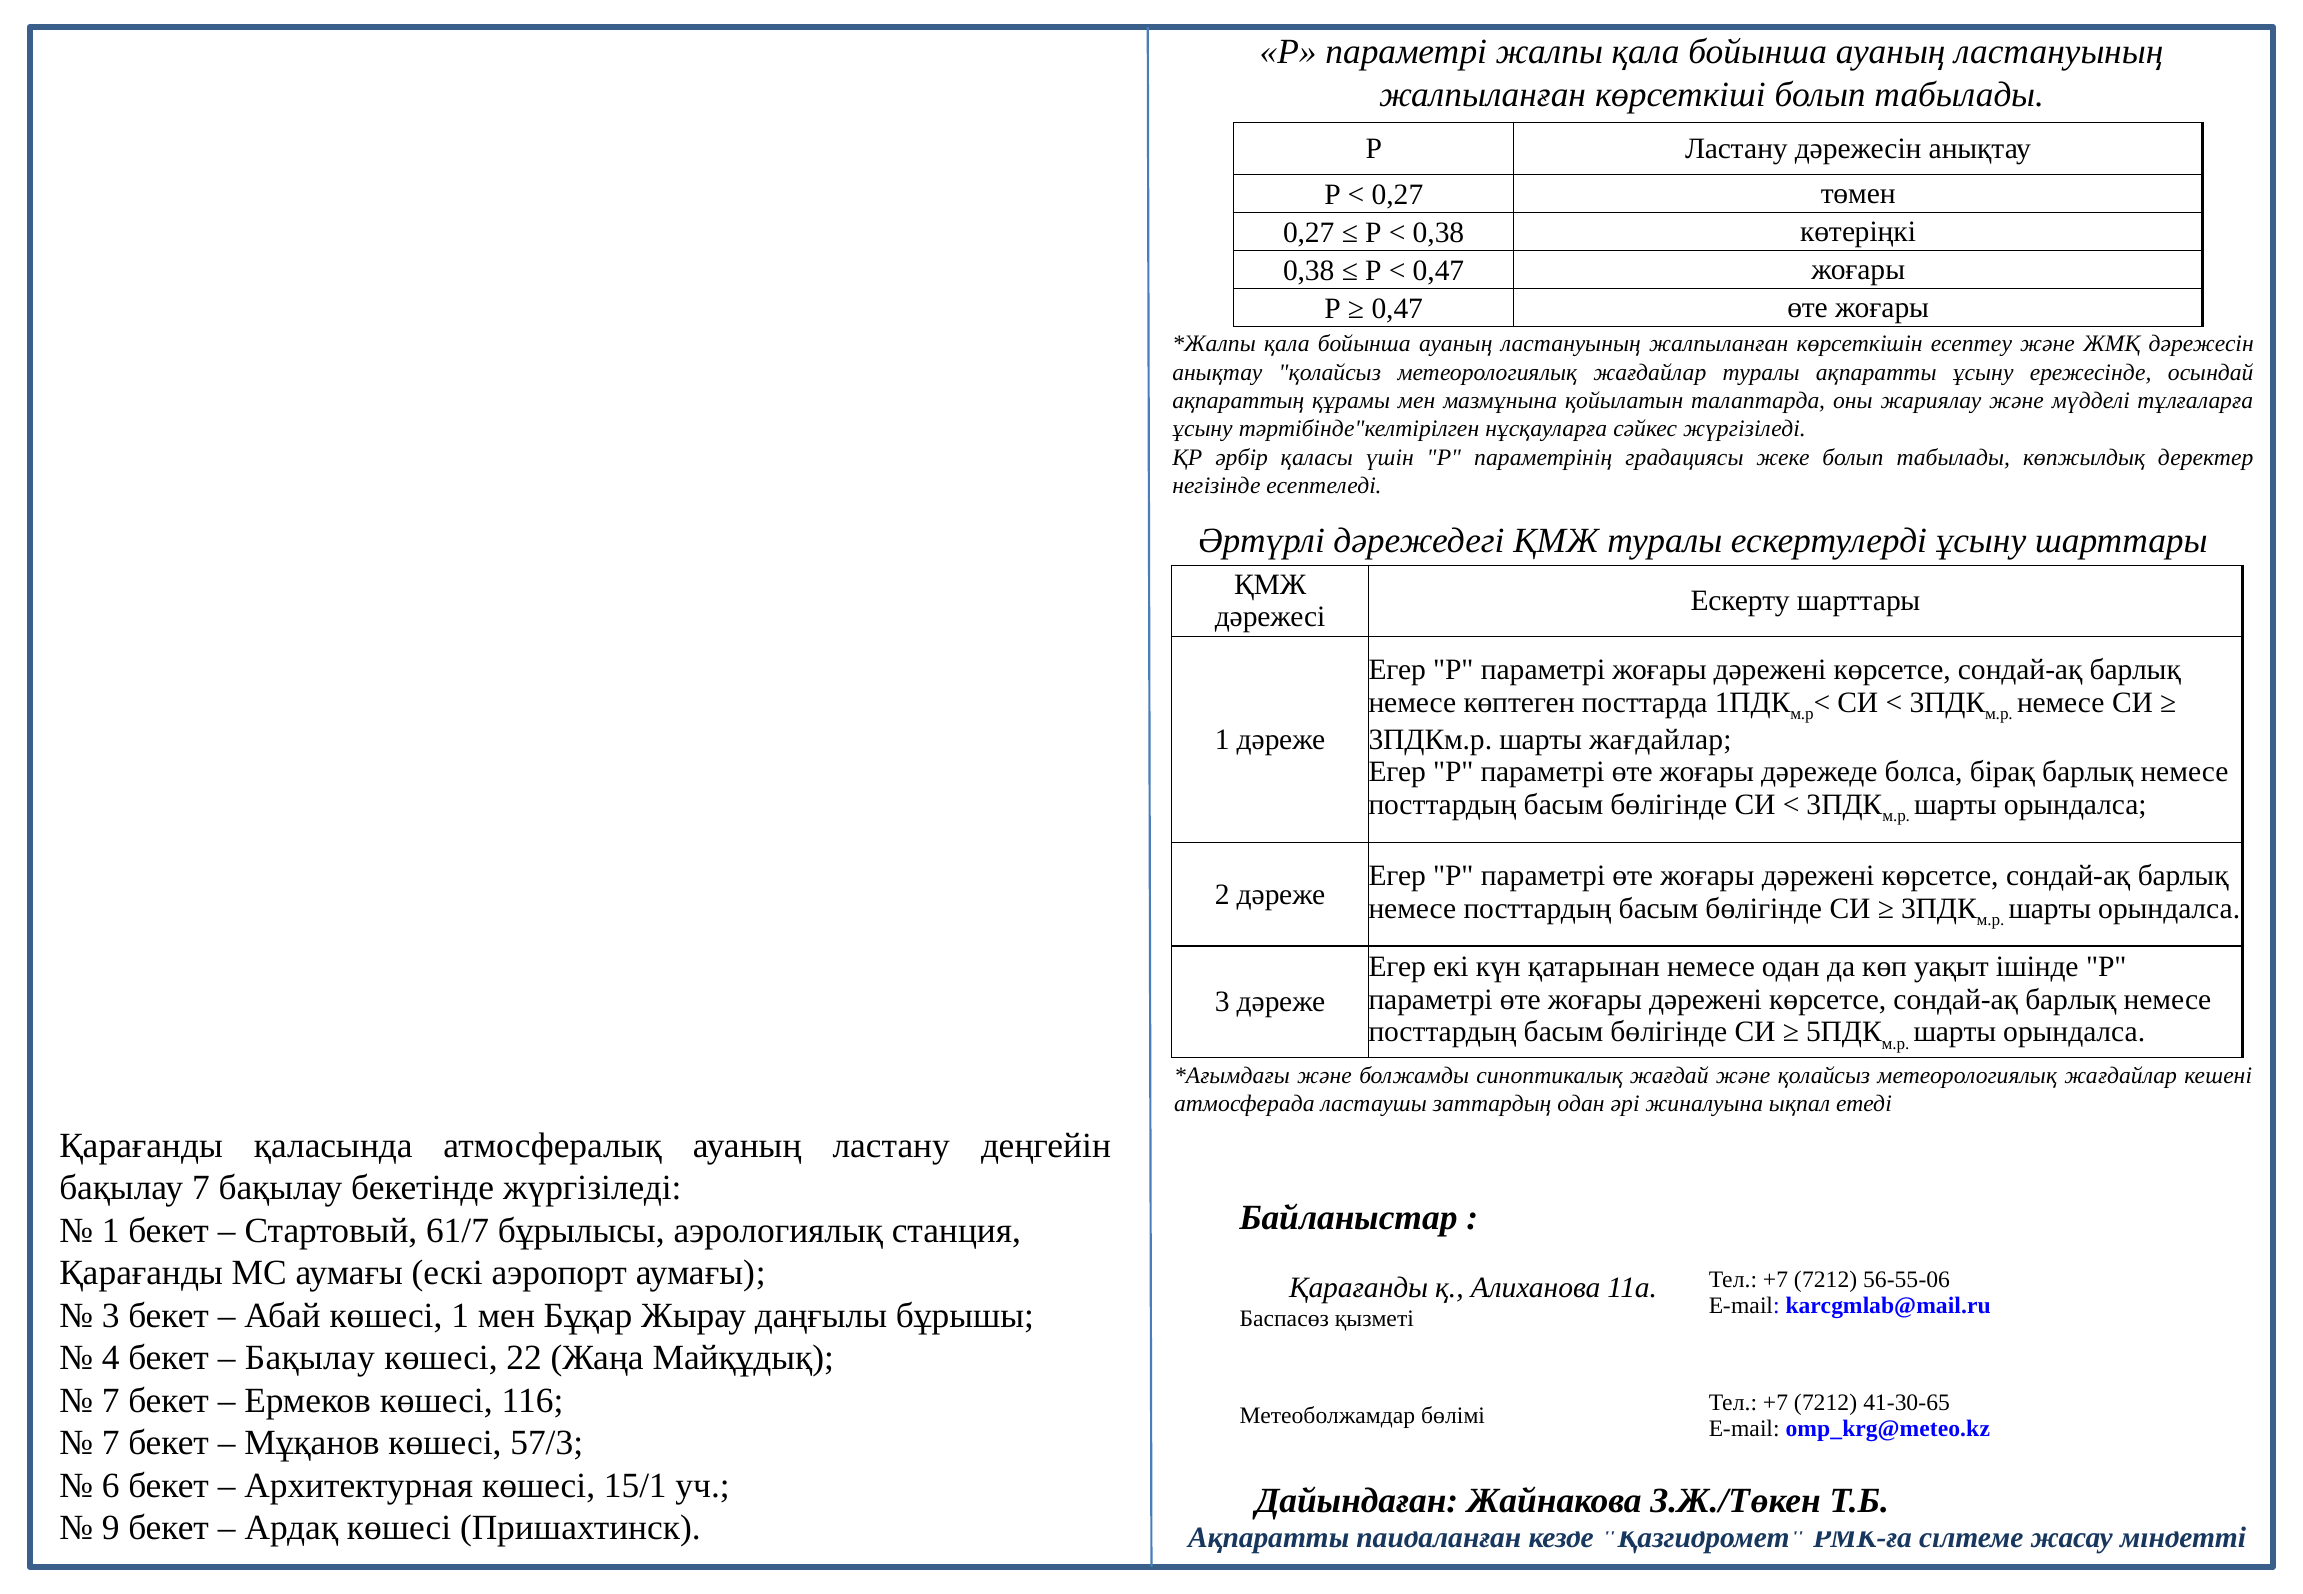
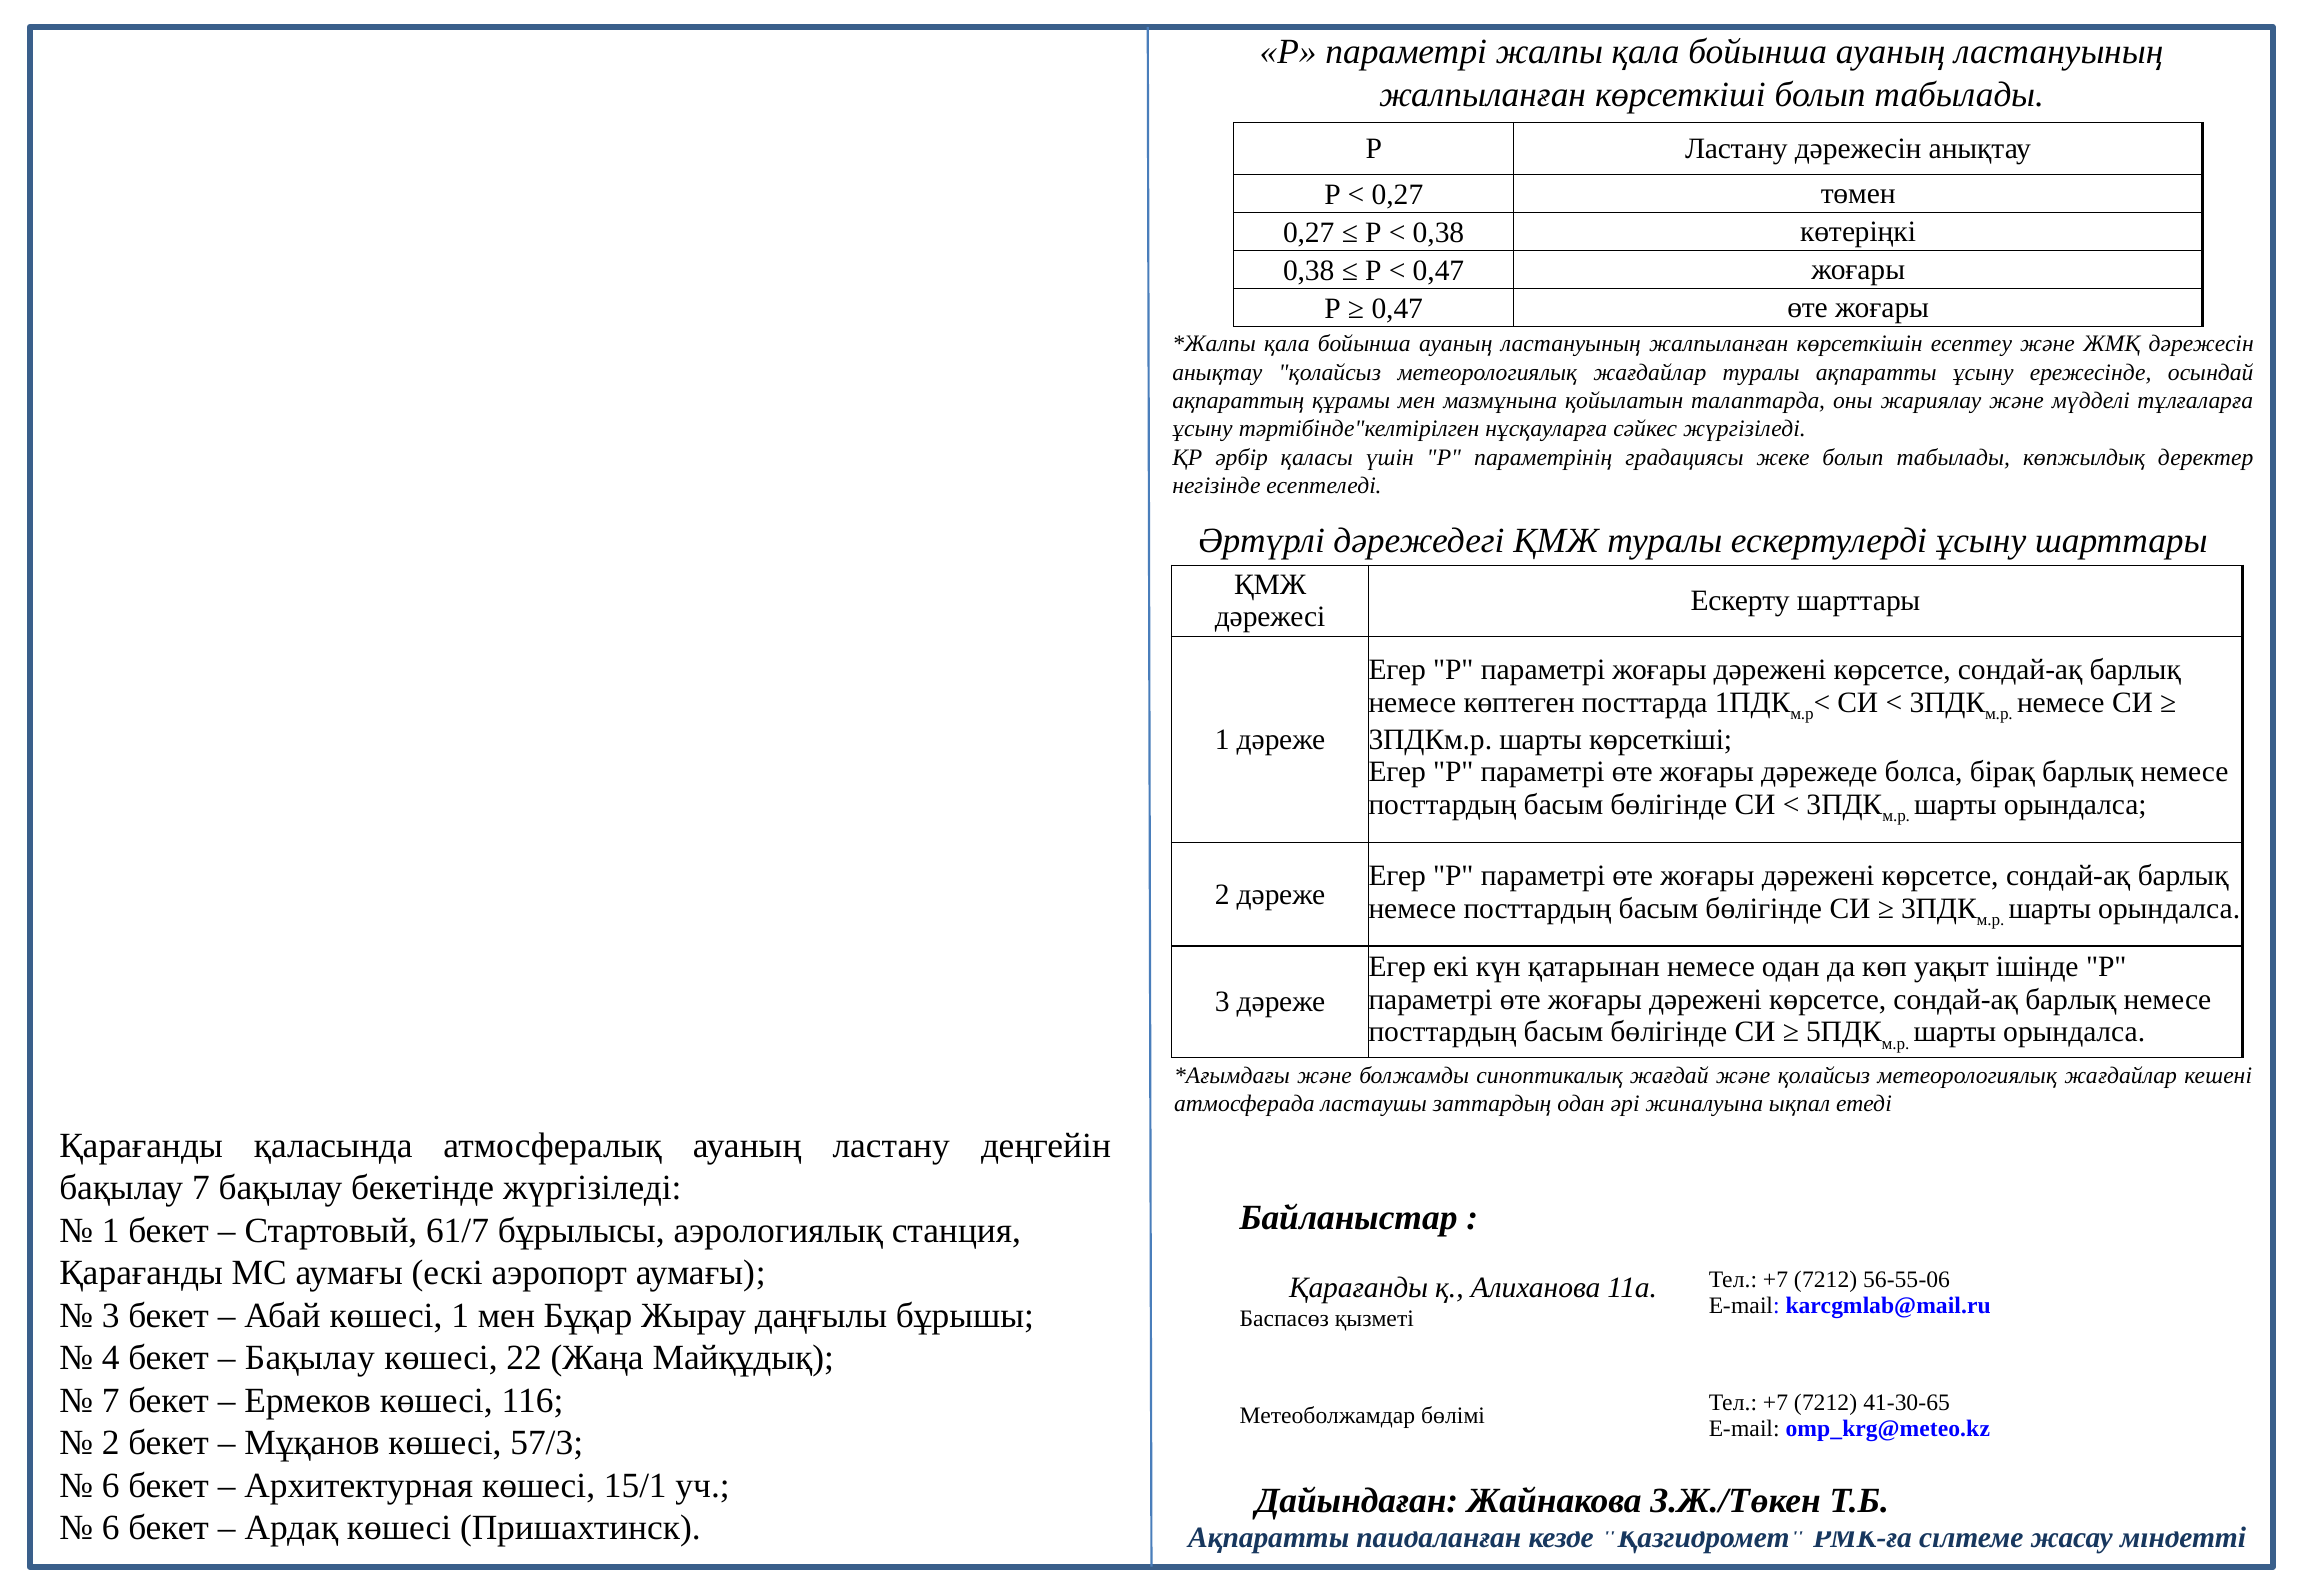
шарты жағдайлар: жағдайлар -> көрсеткіші
7 at (111, 1443): 7 -> 2
9 at (111, 1528): 9 -> 6
